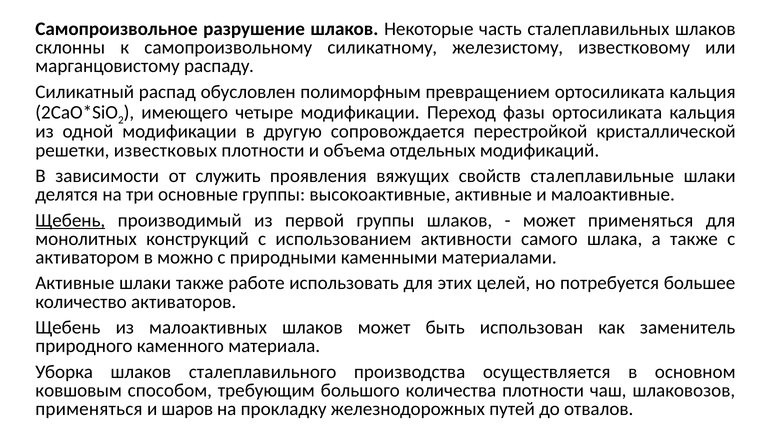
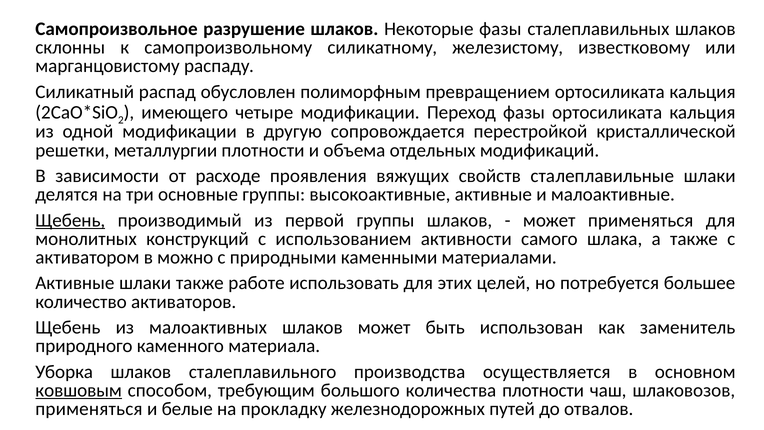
Некоторые часть: часть -> фазы
известковых: известковых -> металлургии
служить: служить -> расходе
ковшовым underline: none -> present
шаров: шаров -> белые
